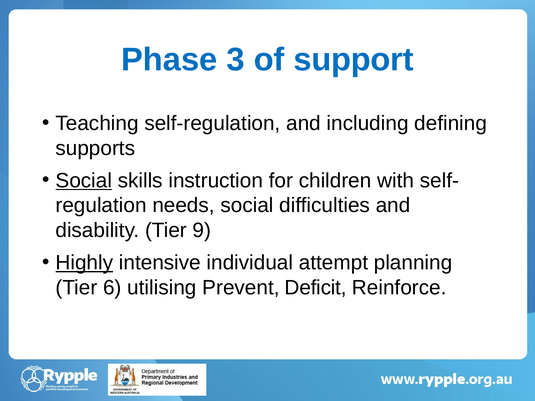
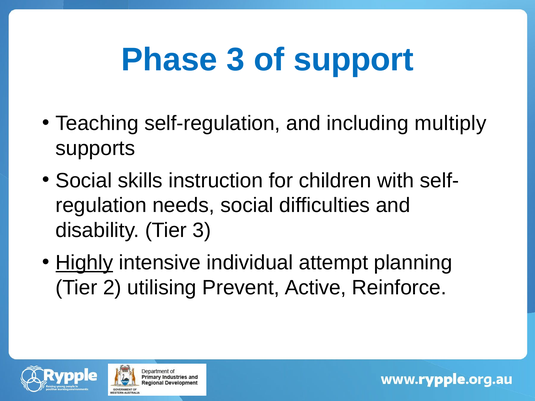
defining: defining -> multiply
Social at (84, 181) underline: present -> none
Tier 9: 9 -> 3
6: 6 -> 2
Deficit: Deficit -> Active
